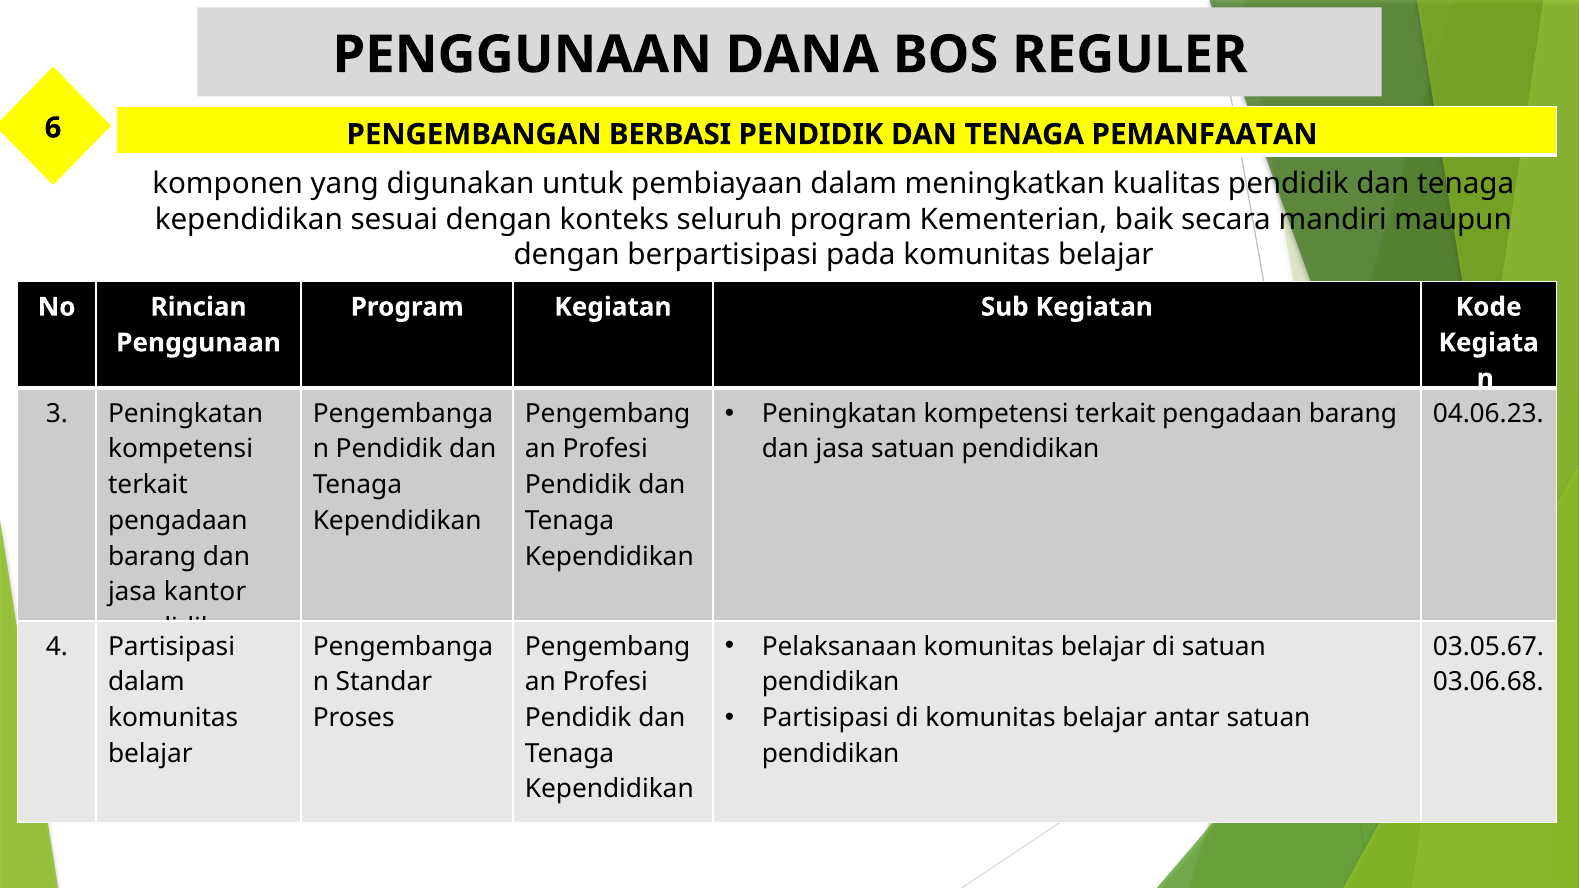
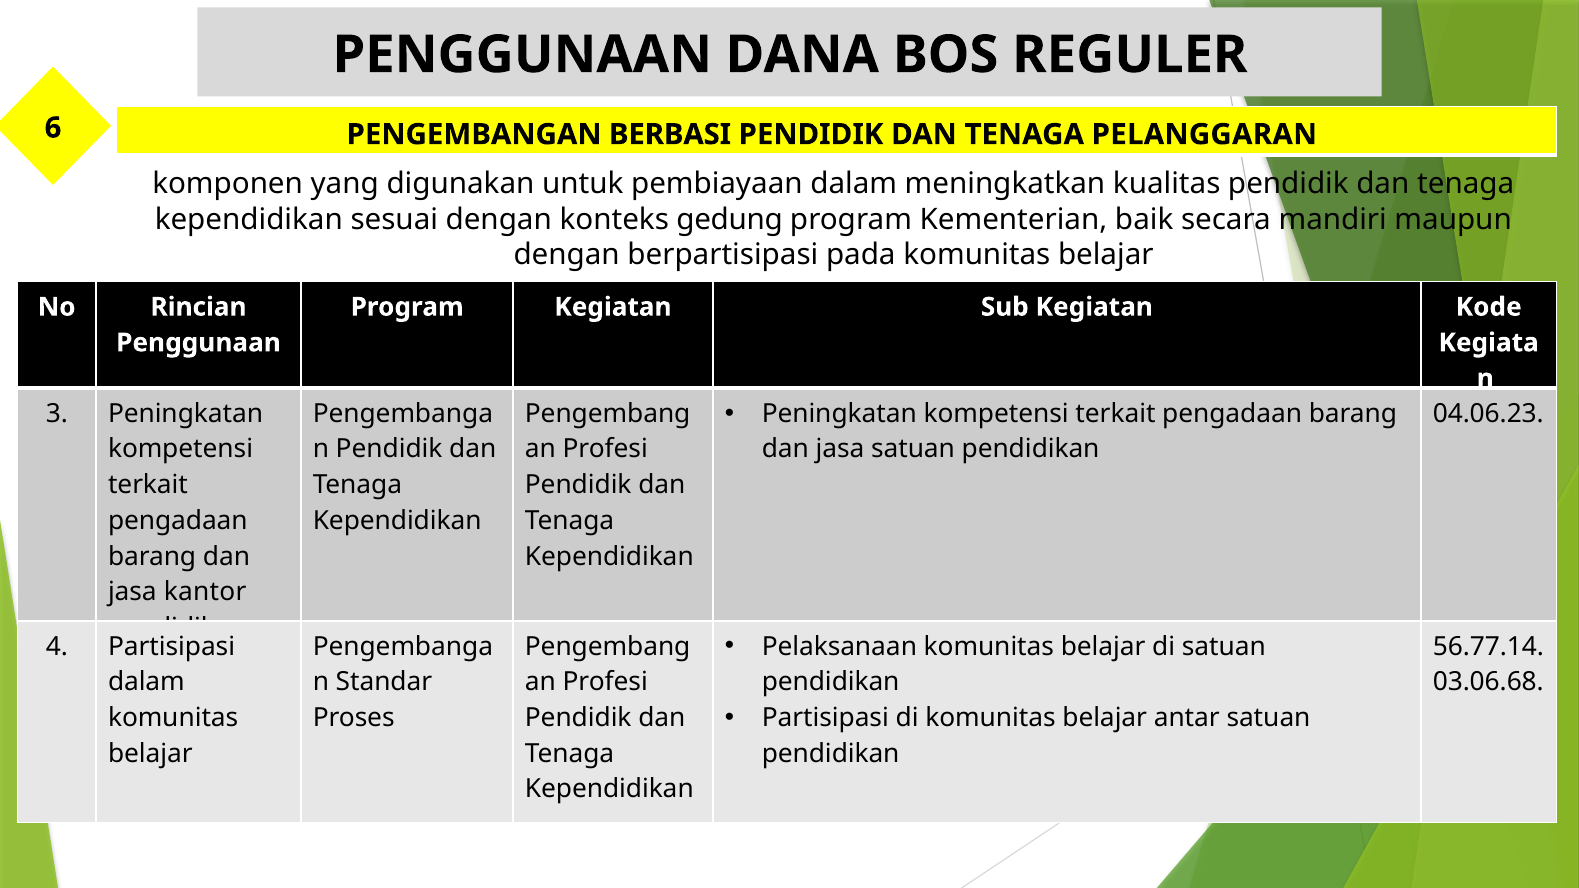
PEMANFAATAN: PEMANFAATAN -> PELANGGARAN
seluruh: seluruh -> gedung
03.05.67: 03.05.67 -> 56.77.14
